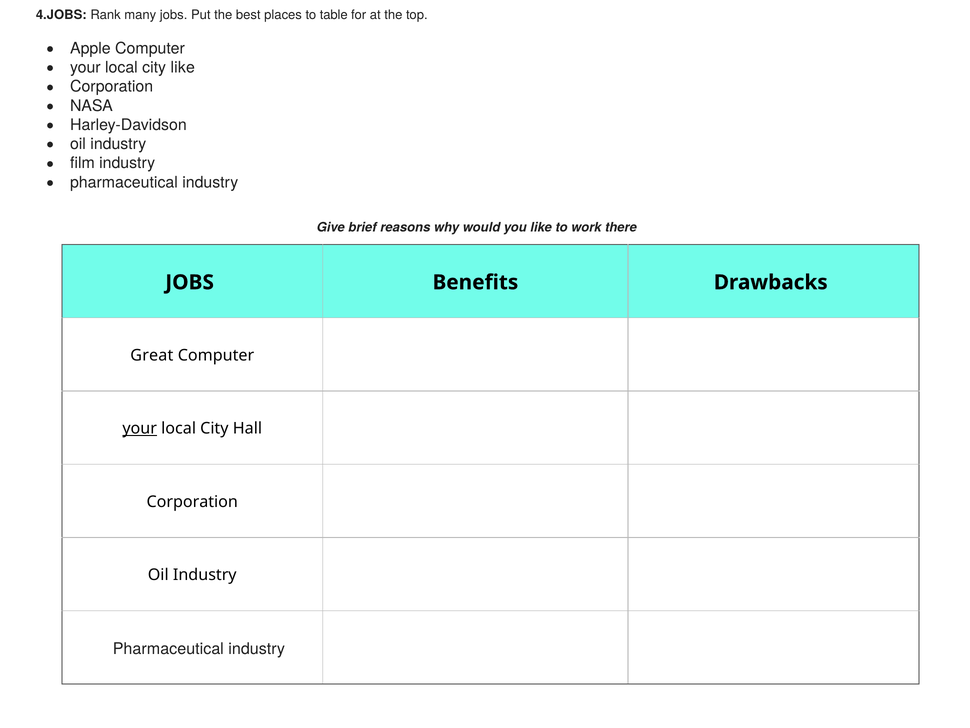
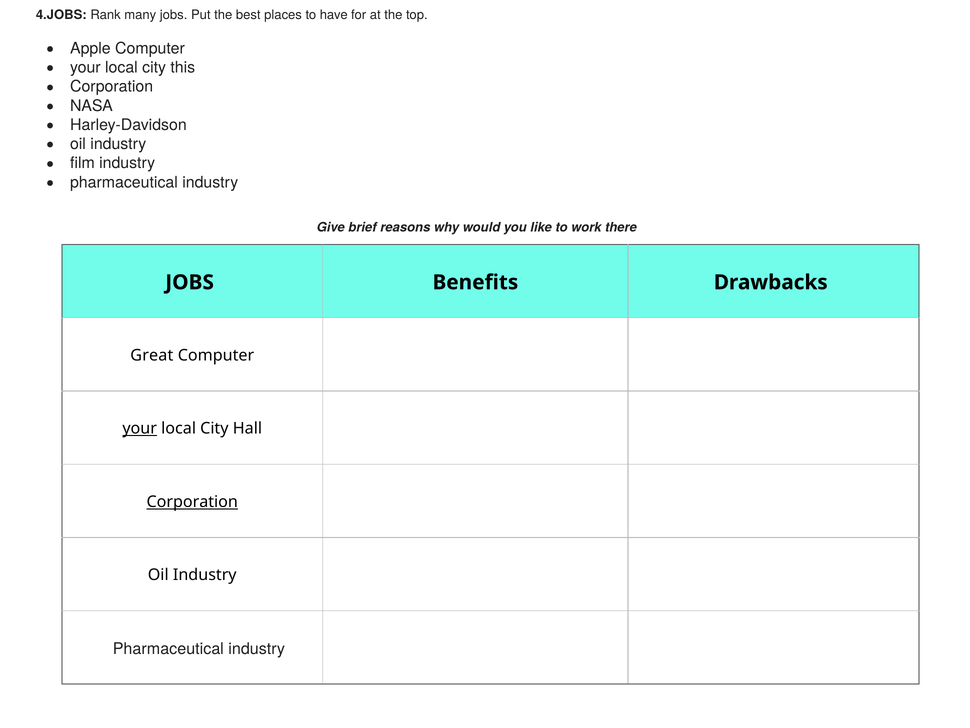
table: table -> have
city like: like -> this
Corporation at (192, 502) underline: none -> present
